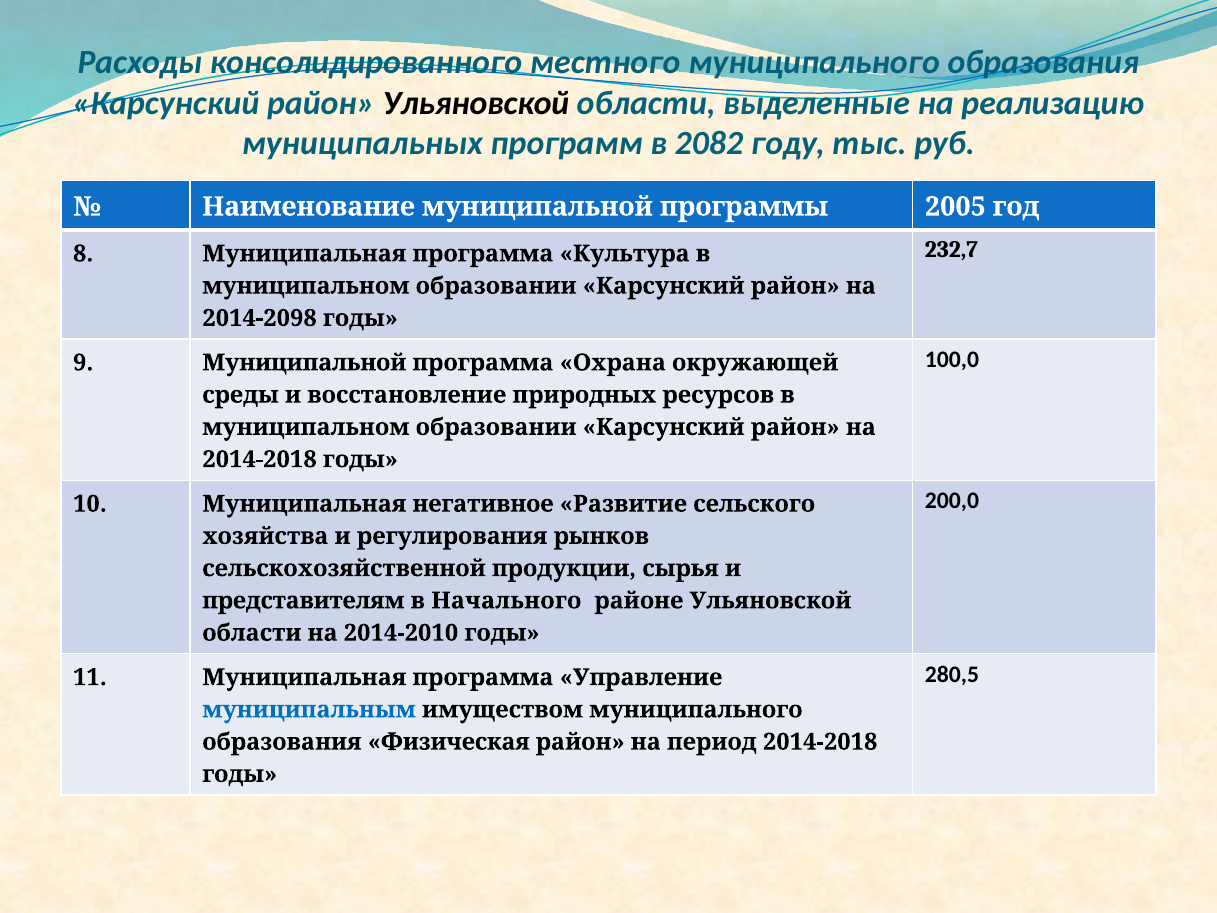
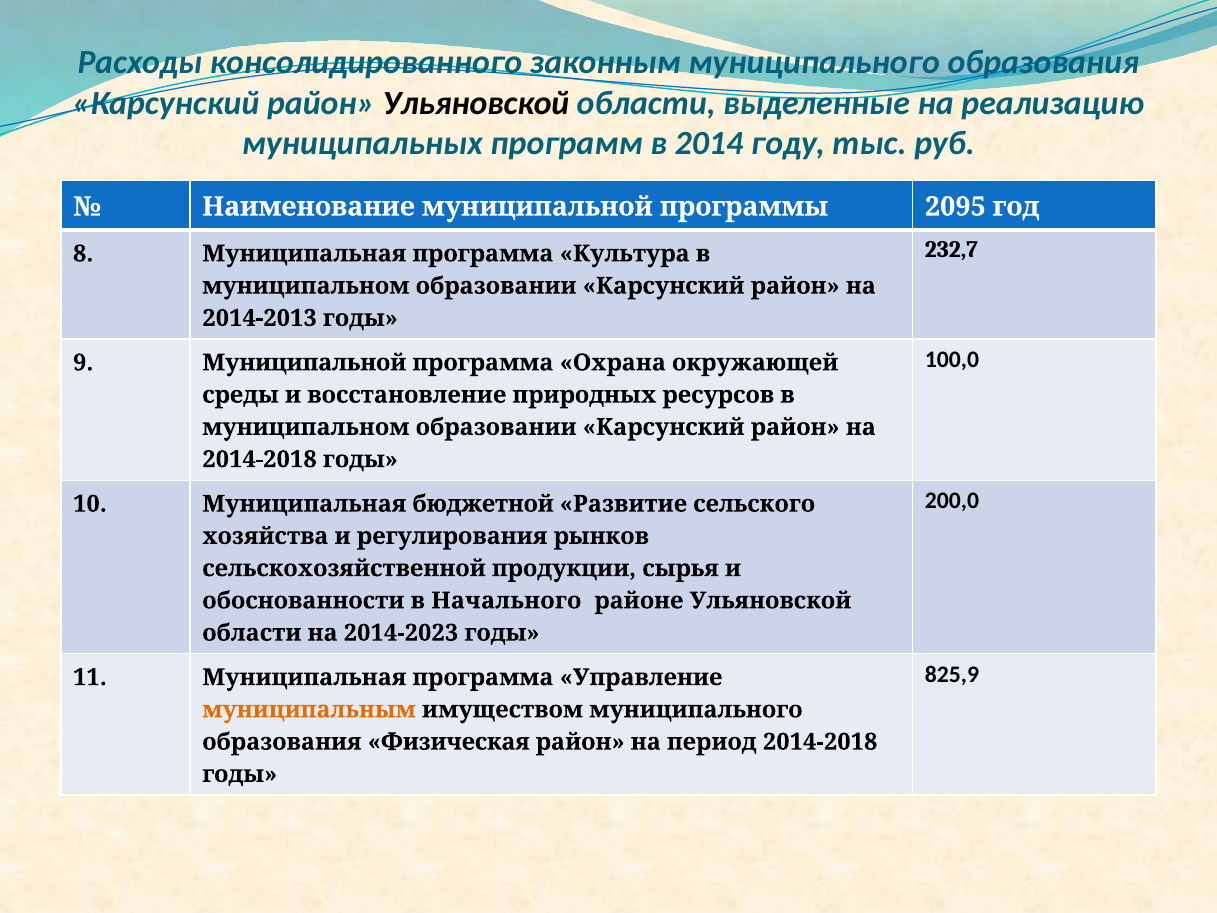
местного: местного -> законным
2082: 2082 -> 2014
2005: 2005 -> 2095
2014-2098: 2014-2098 -> 2014-2013
негативное: негативное -> бюджетной
представителям: представителям -> обоснованности
2014-2010: 2014-2010 -> 2014-2023
280,5: 280,5 -> 825,9
муниципальным colour: blue -> orange
